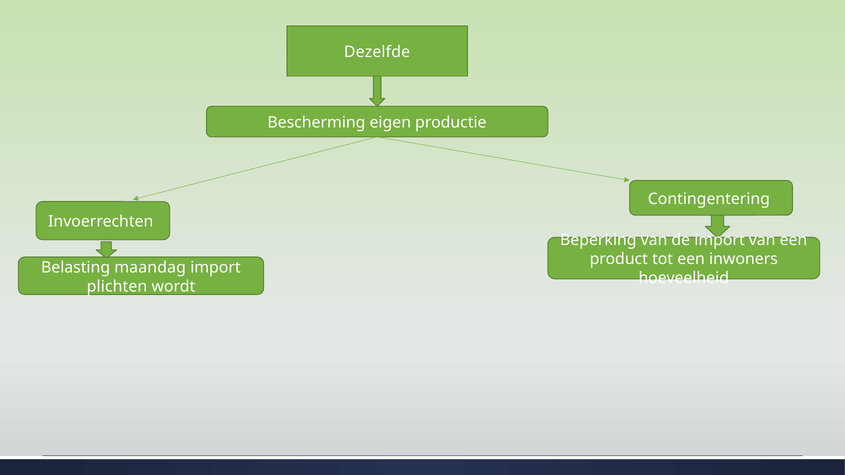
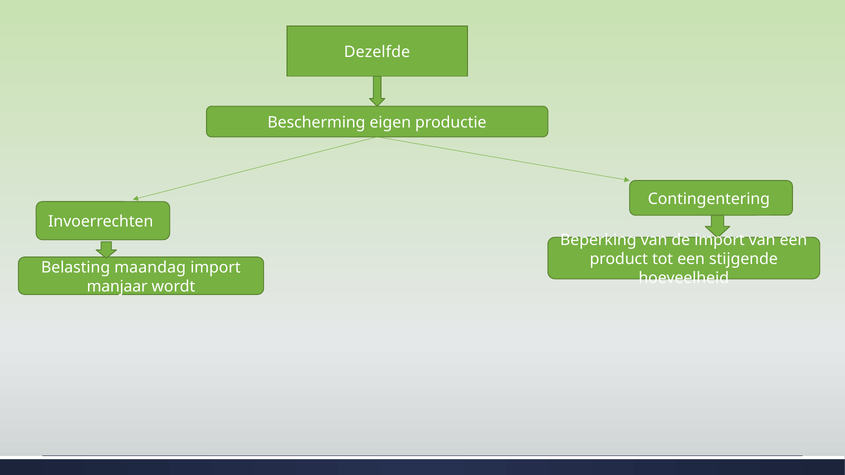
inwoners: inwoners -> stijgende
plichten: plichten -> manjaar
